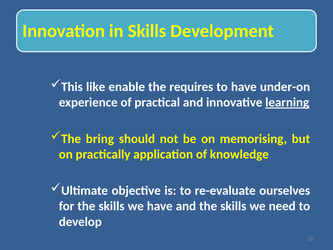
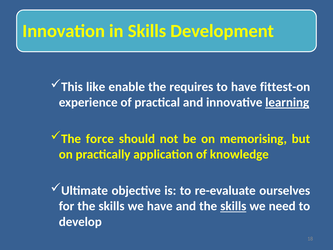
under-on: under-on -> fittest-on
bring: bring -> force
skills at (233, 206) underline: none -> present
